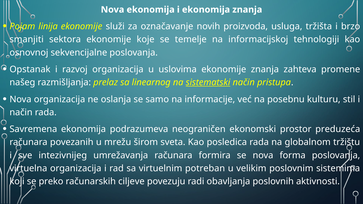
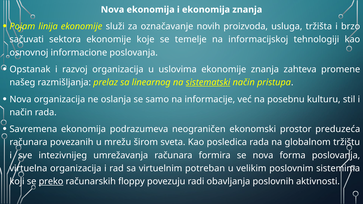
smanjiti: smanjiti -> sačuvati
sekvencijalne: sekvencijalne -> informacione
preko underline: none -> present
ciljeve: ciljeve -> floppy
